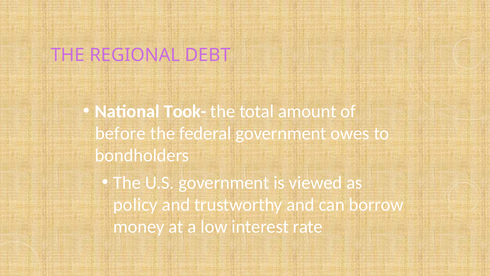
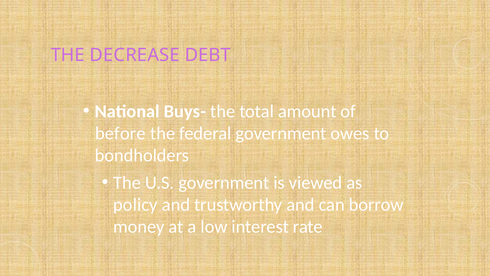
REGIONAL: REGIONAL -> DECREASE
Took-: Took- -> Buys-
